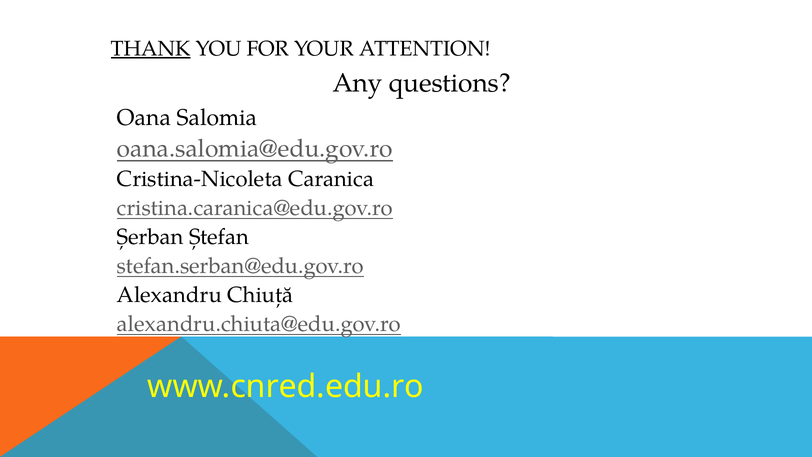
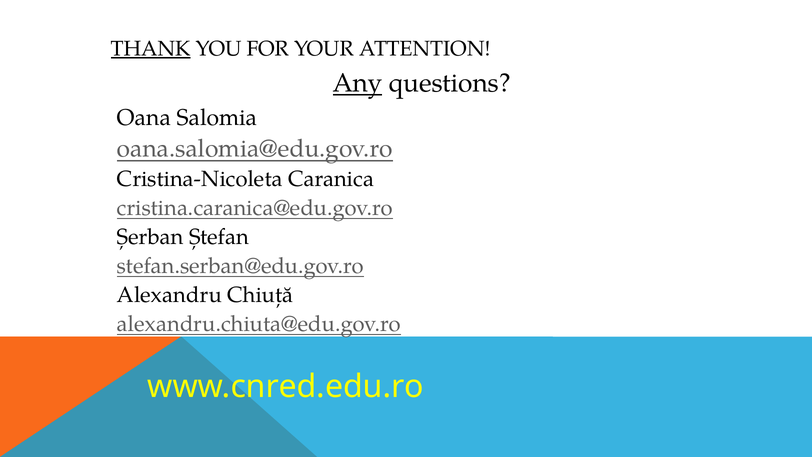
Any underline: none -> present
